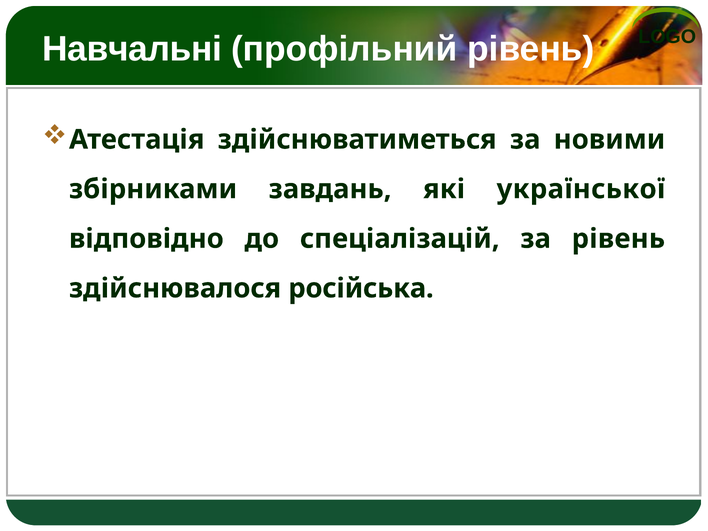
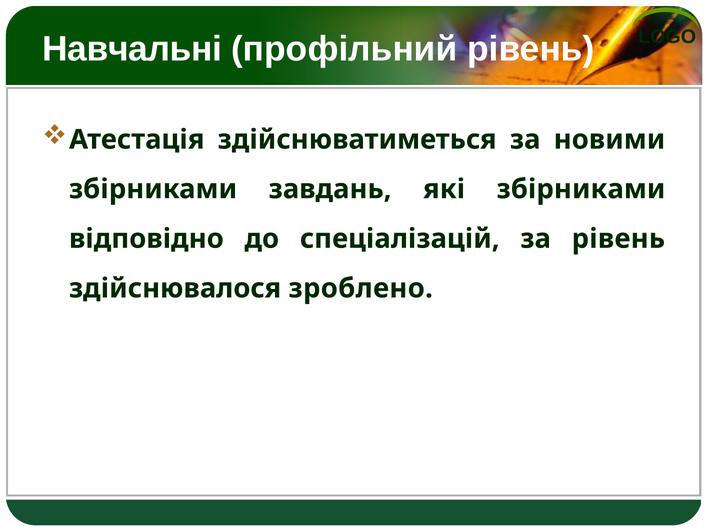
які української: української -> збірниками
російська: російська -> зроблено
